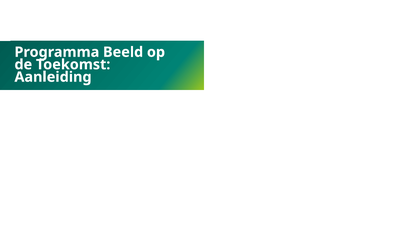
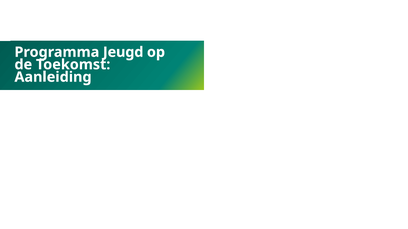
Beeld: Beeld -> Jeugd
